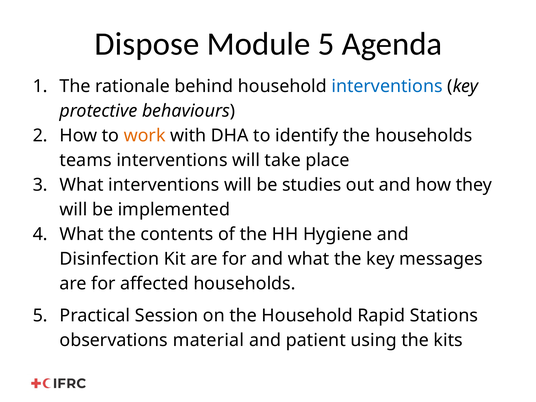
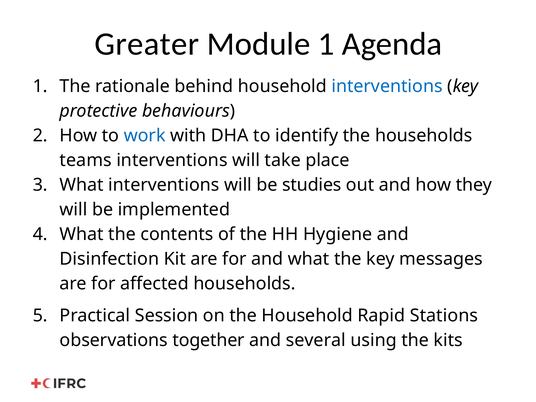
Dispose: Dispose -> Greater
Module 5: 5 -> 1
work colour: orange -> blue
material: material -> together
patient: patient -> several
